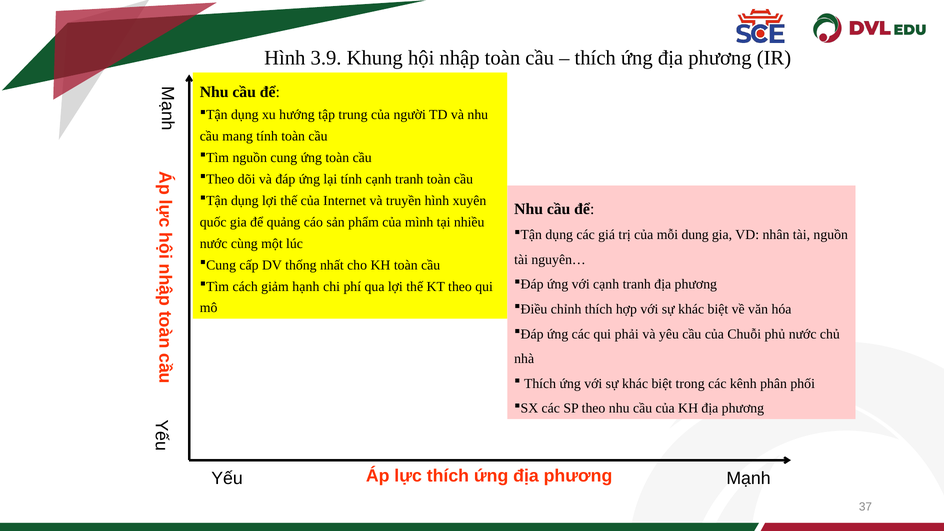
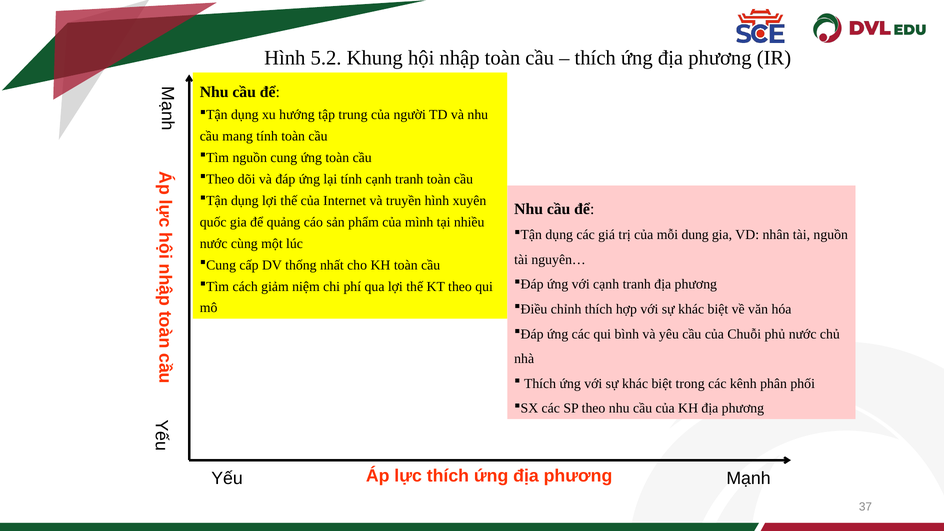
3.9: 3.9 -> 5.2
hạnh: hạnh -> niệm
phải: phải -> bình
